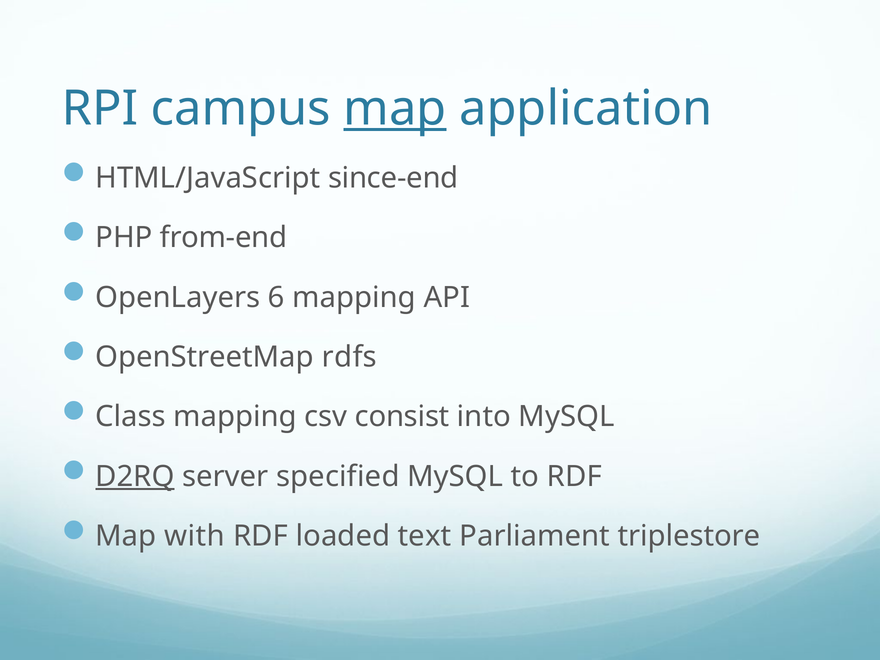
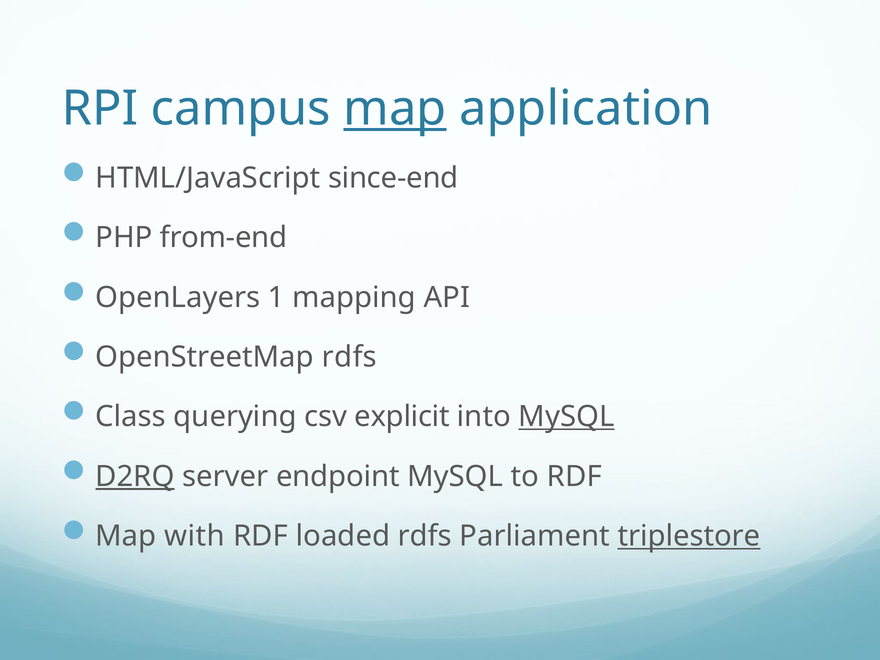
6: 6 -> 1
Class mapping: mapping -> querying
consist: consist -> explicit
MySQL at (566, 417) underline: none -> present
specified: specified -> endpoint
loaded text: text -> rdfs
triplestore underline: none -> present
